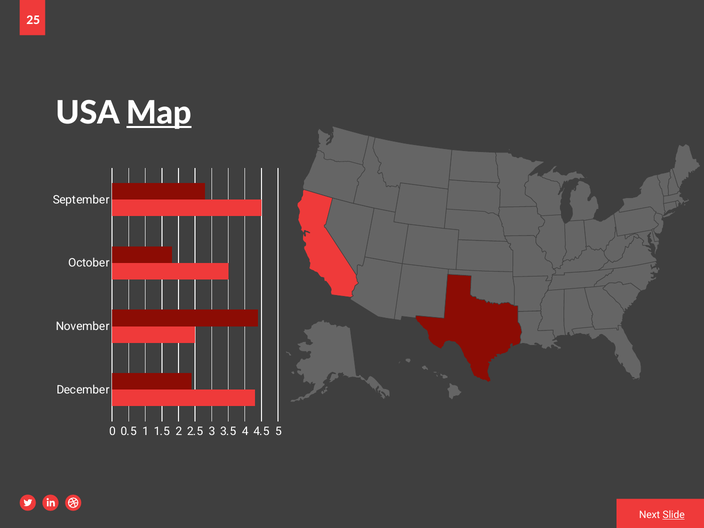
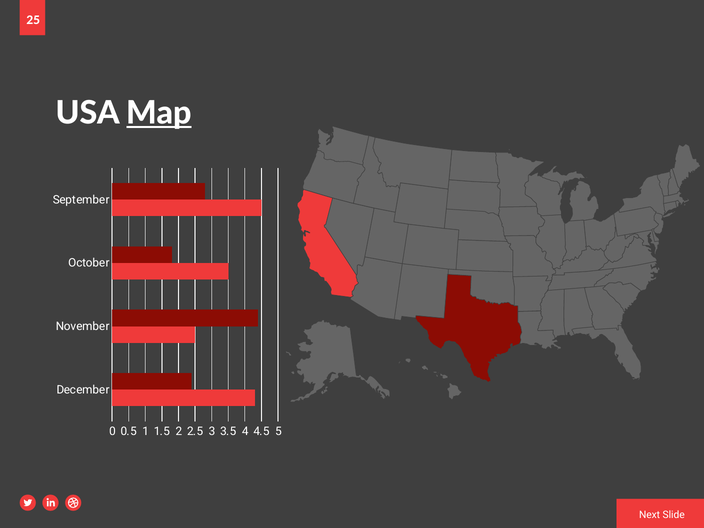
Slide underline: present -> none
